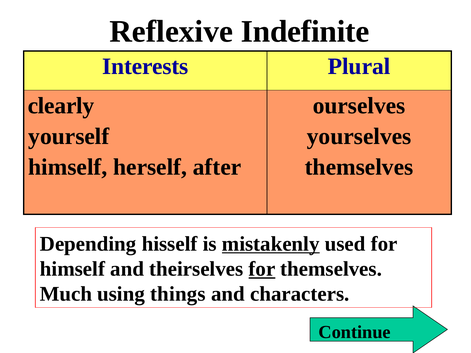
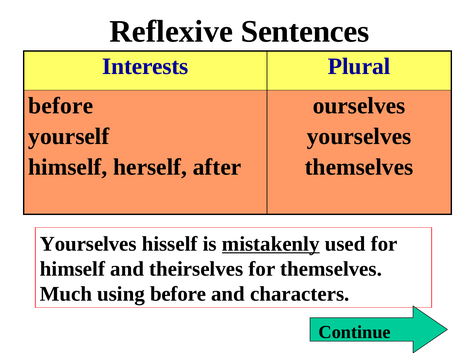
Indefinite: Indefinite -> Sentences
clearly at (61, 106): clearly -> before
Depending at (88, 244): Depending -> Yourselves
for at (262, 269) underline: present -> none
using things: things -> before
